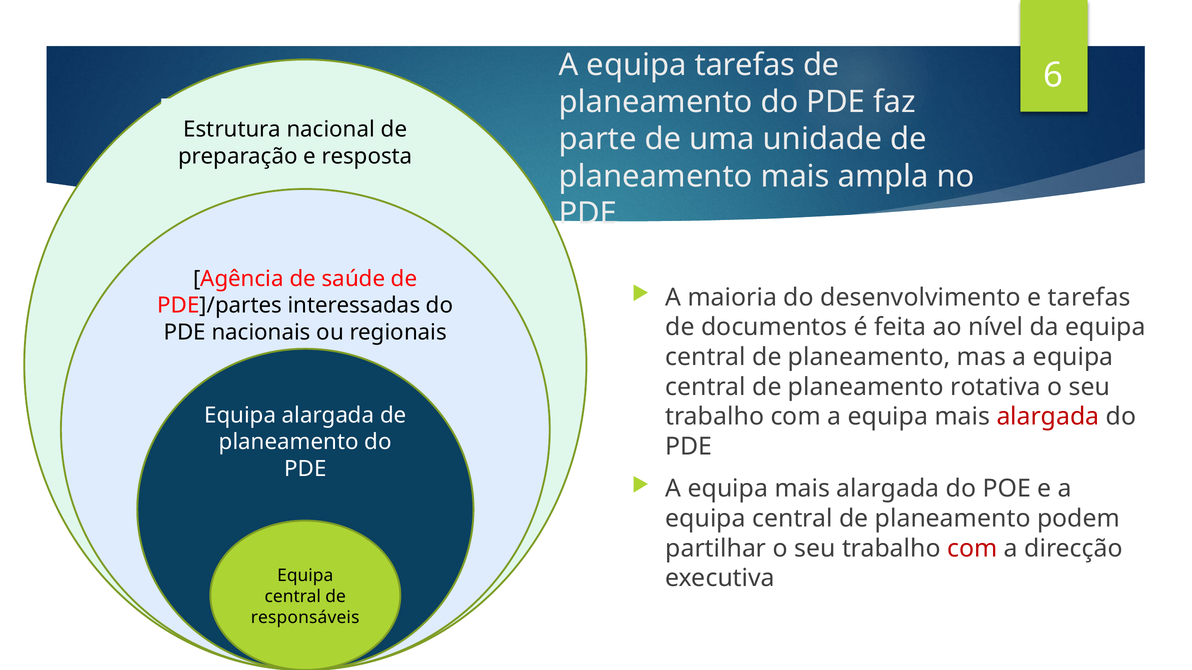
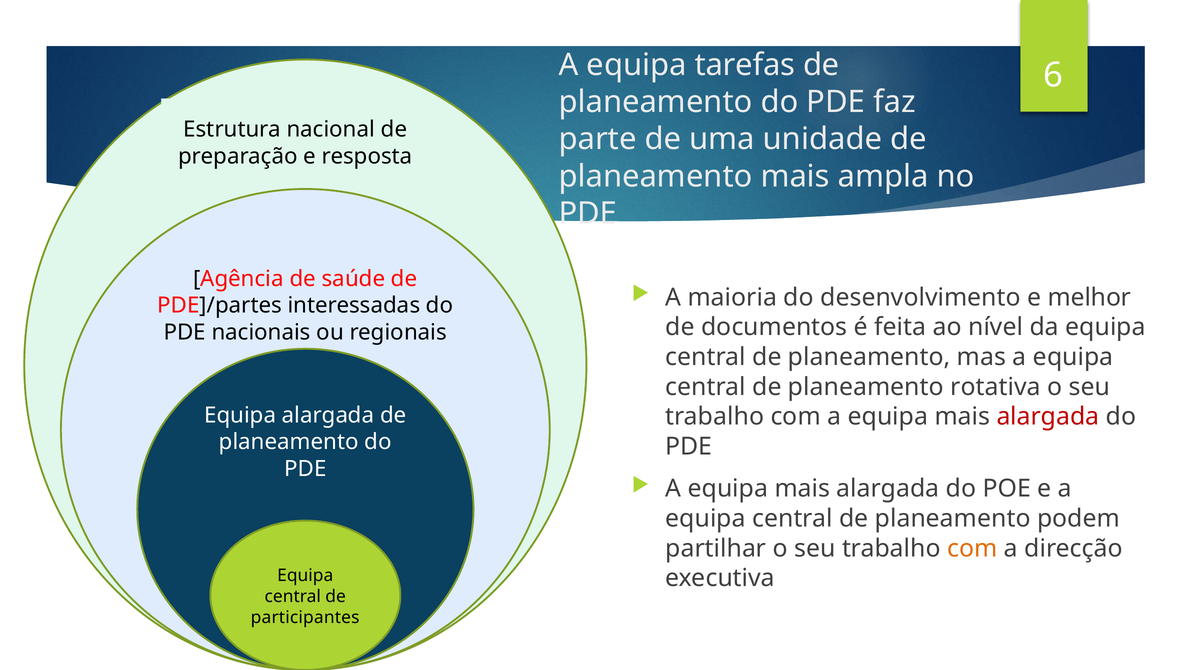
e tarefas: tarefas -> melhor
com at (972, 549) colour: red -> orange
responsáveis: responsáveis -> participantes
